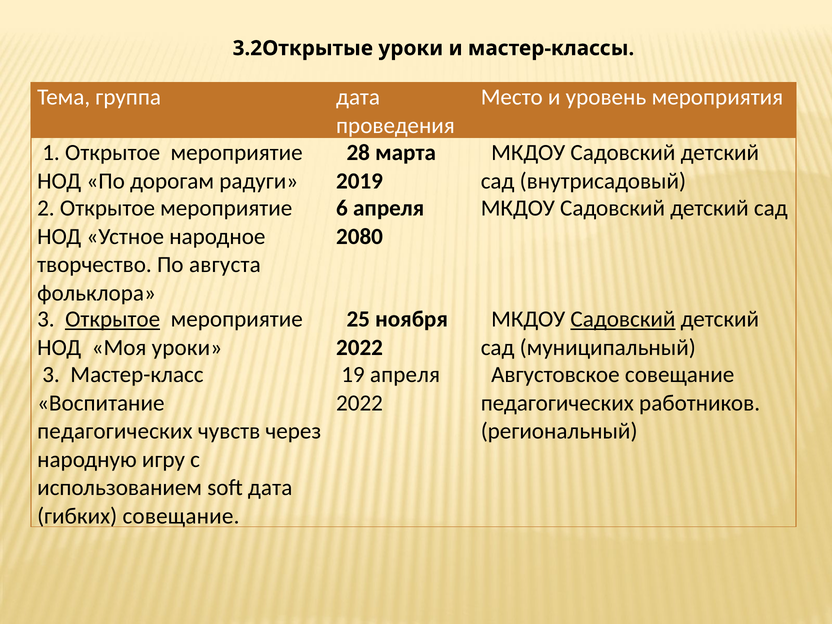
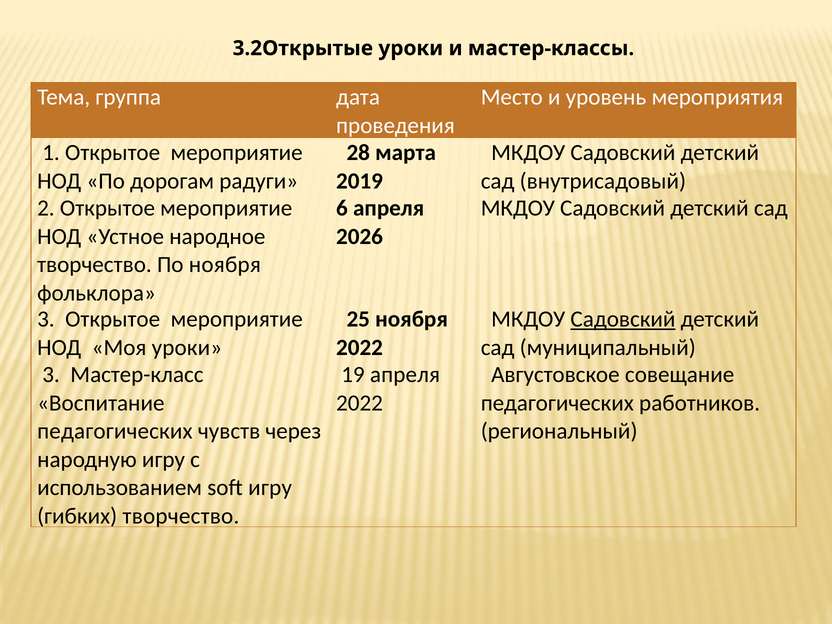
2080: 2080 -> 2026
По августа: августа -> ноября
Открытое at (113, 319) underline: present -> none
soft дата: дата -> игру
гибких совещание: совещание -> творчество
